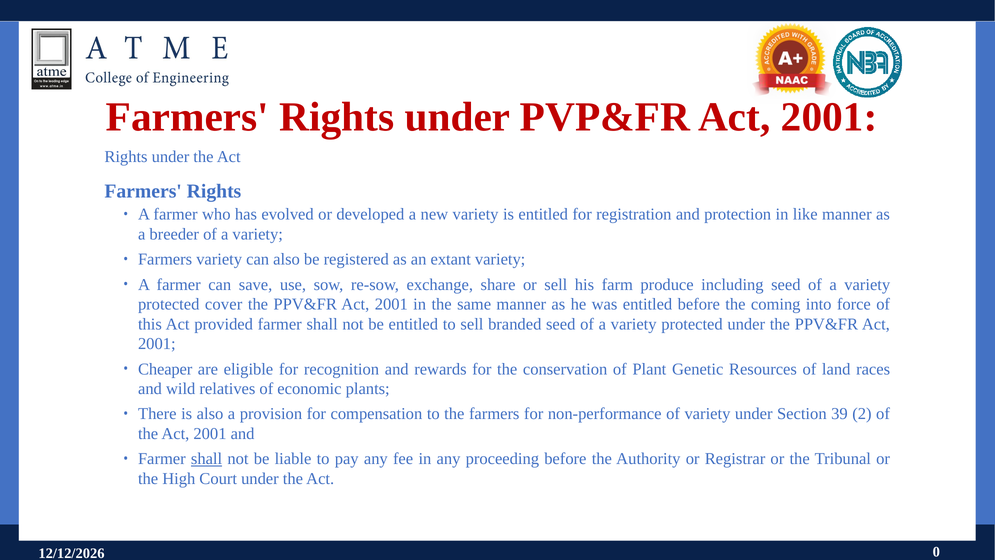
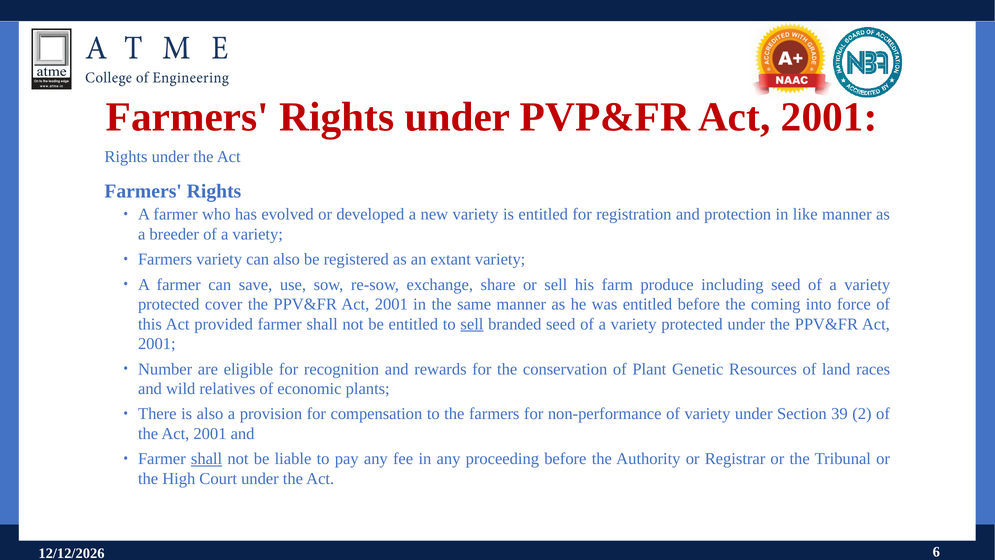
sell at (472, 324) underline: none -> present
Cheaper: Cheaper -> Number
0: 0 -> 6
